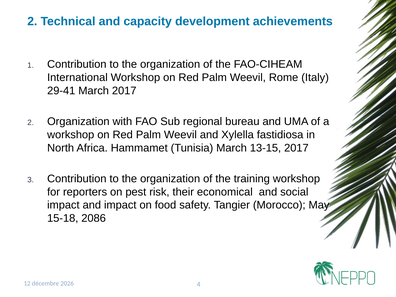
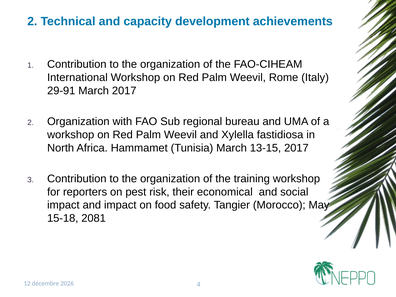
29-41: 29-41 -> 29-91
2086: 2086 -> 2081
